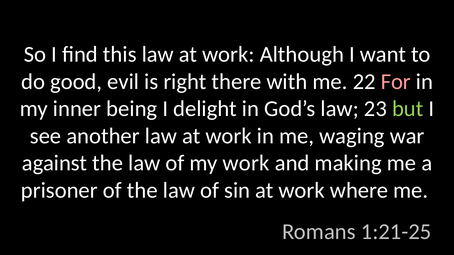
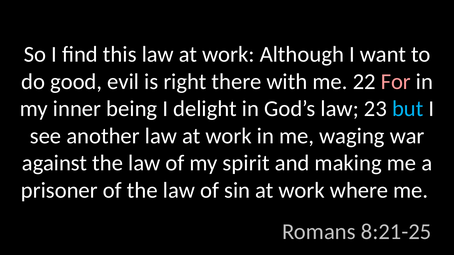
but colour: light green -> light blue
my work: work -> spirit
1:21-25: 1:21-25 -> 8:21-25
